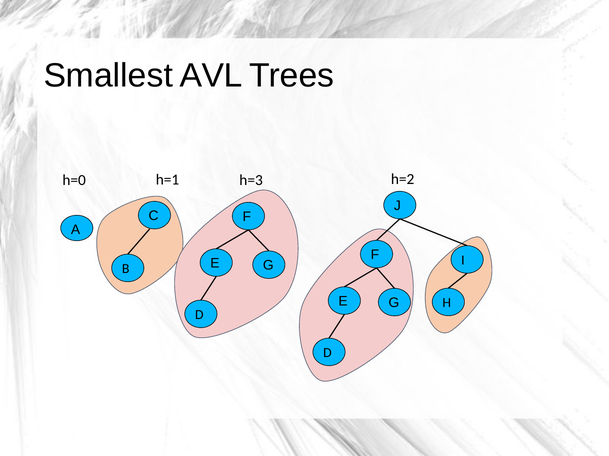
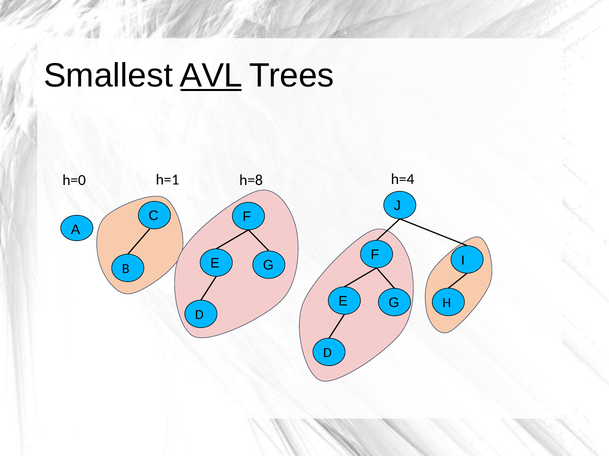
AVL underline: none -> present
h=2: h=2 -> h=4
h=3: h=3 -> h=8
